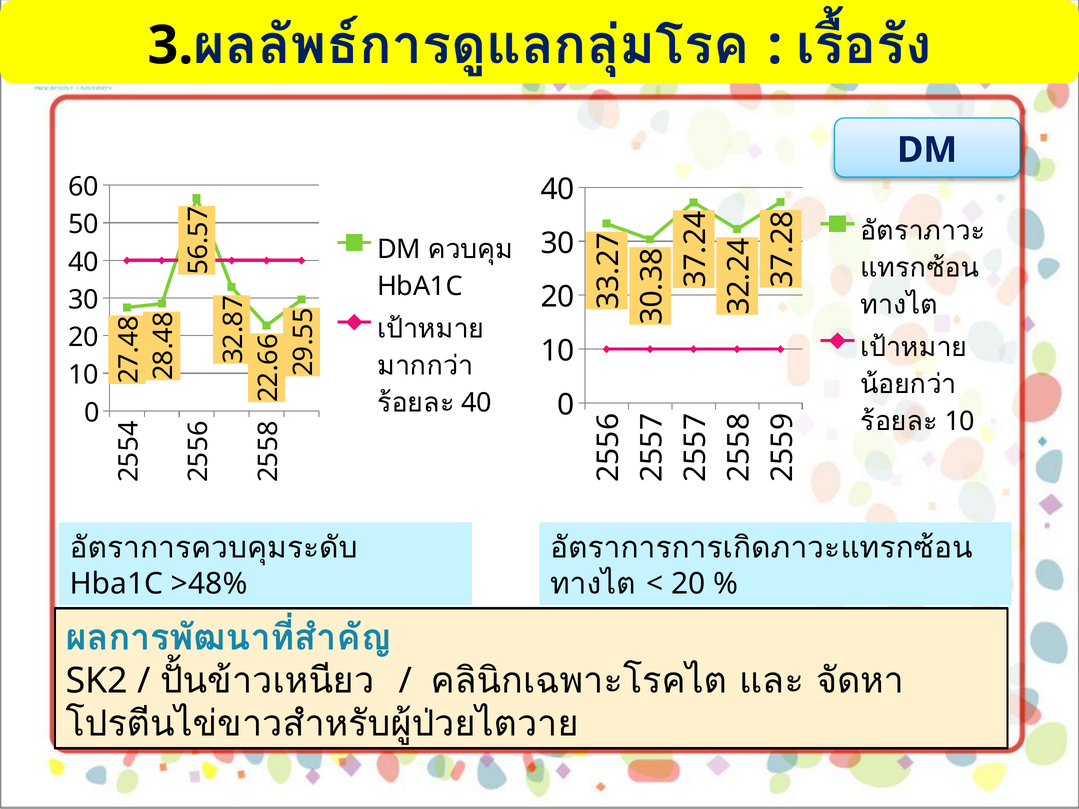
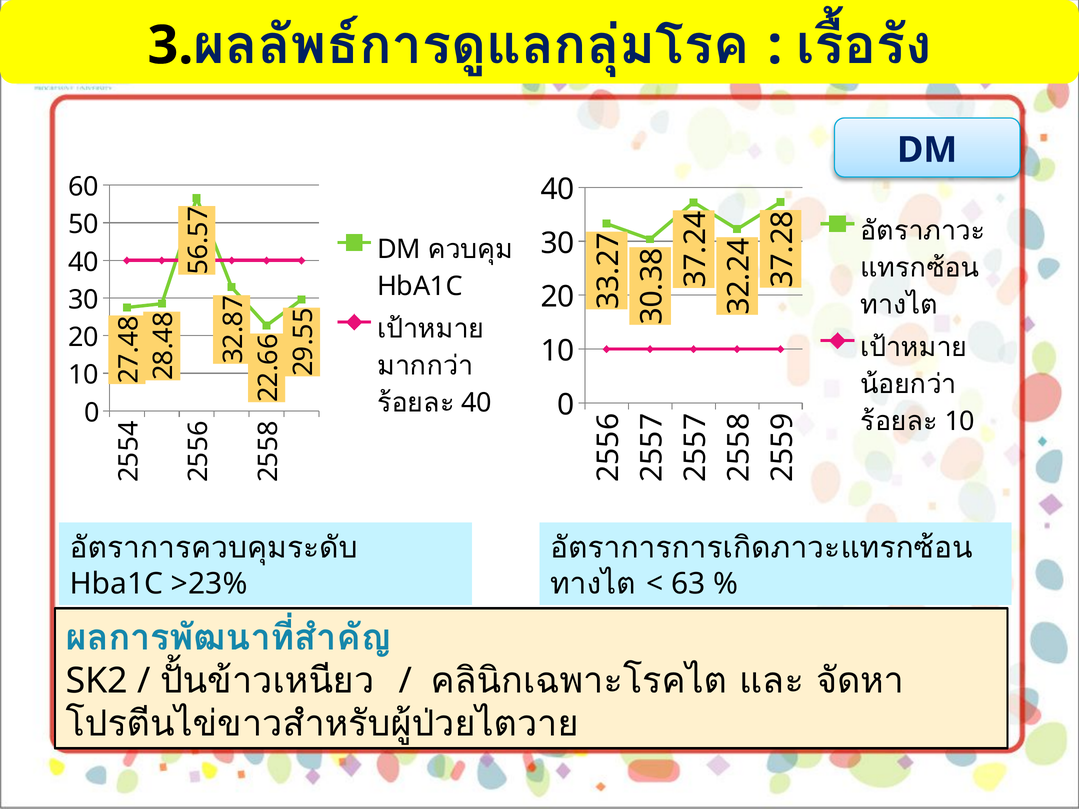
>48%: >48% -> >23%
20 at (688, 584): 20 -> 63
